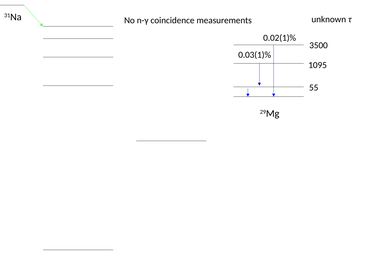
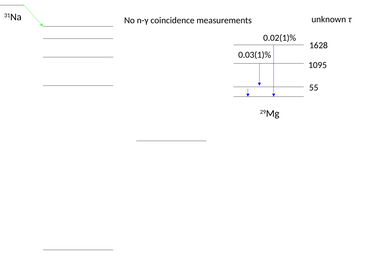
3500: 3500 -> 1628
